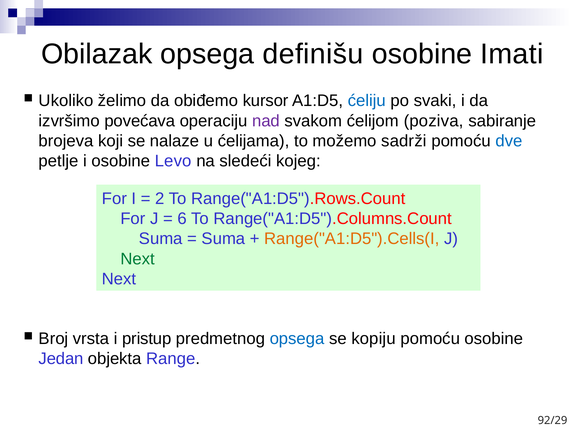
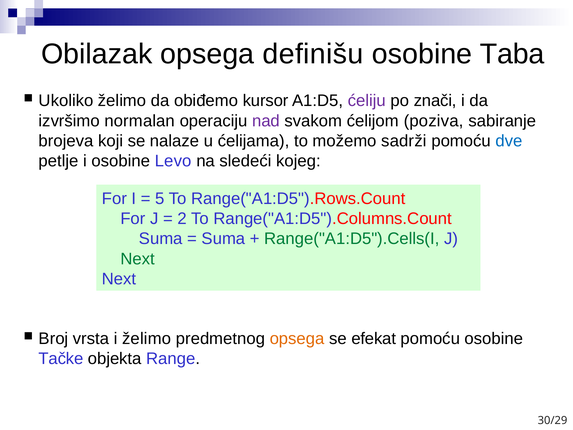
Imati: Imati -> Taba
ćeliju colour: blue -> purple
svaki: svaki -> znači
povećava: povećava -> normalan
2: 2 -> 5
6: 6 -> 2
Range("A1:D5").Cells(I colour: orange -> green
i pristup: pristup -> želimo
opsega at (297, 338) colour: blue -> orange
kopiju: kopiju -> efekat
Jedan: Jedan -> Tačke
92/29: 92/29 -> 30/29
